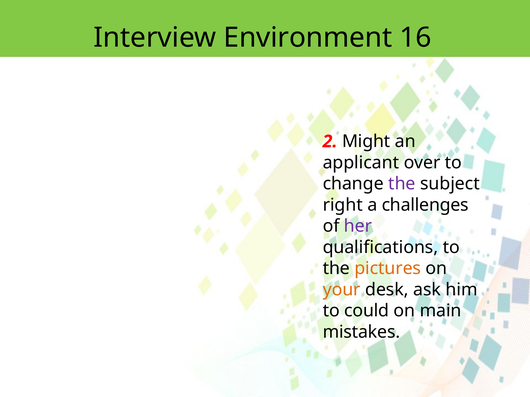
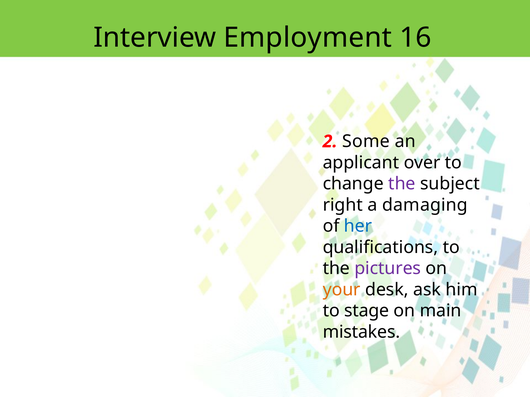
Environment: Environment -> Employment
Might: Might -> Some
challenges: challenges -> damaging
her colour: purple -> blue
pictures colour: orange -> purple
could: could -> stage
